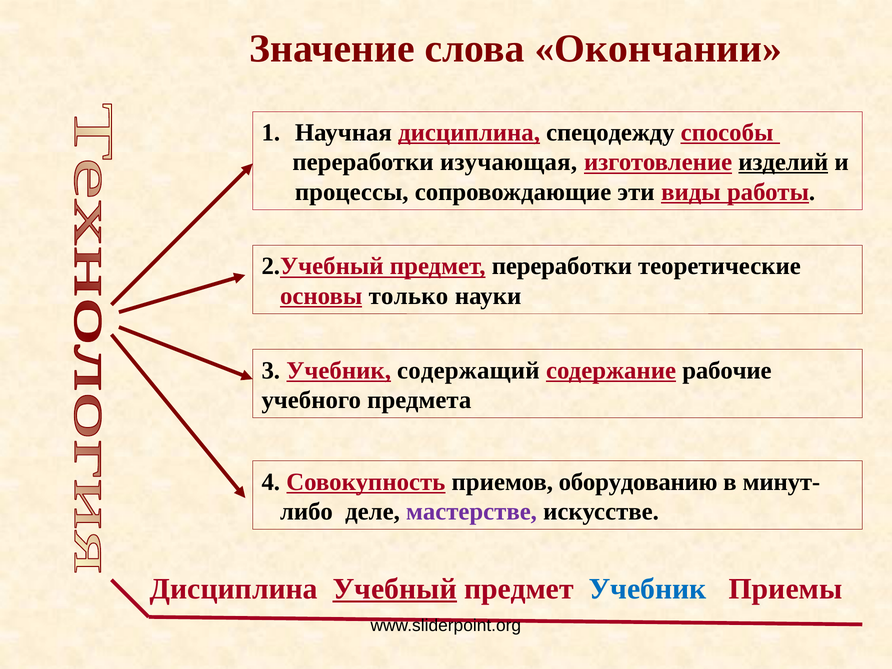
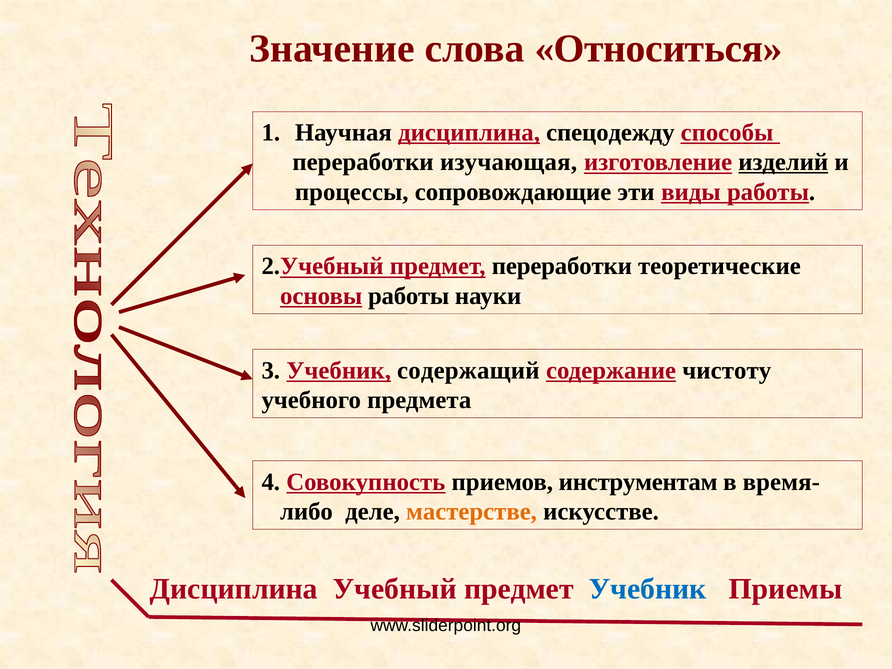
Окончании: Окончании -> Относиться
только at (408, 296): только -> работы
рабочие: рабочие -> чистоту
оборудованию: оборудованию -> инструментам
минут-: минут- -> время-
мастерстве colour: purple -> orange
Учебный underline: present -> none
